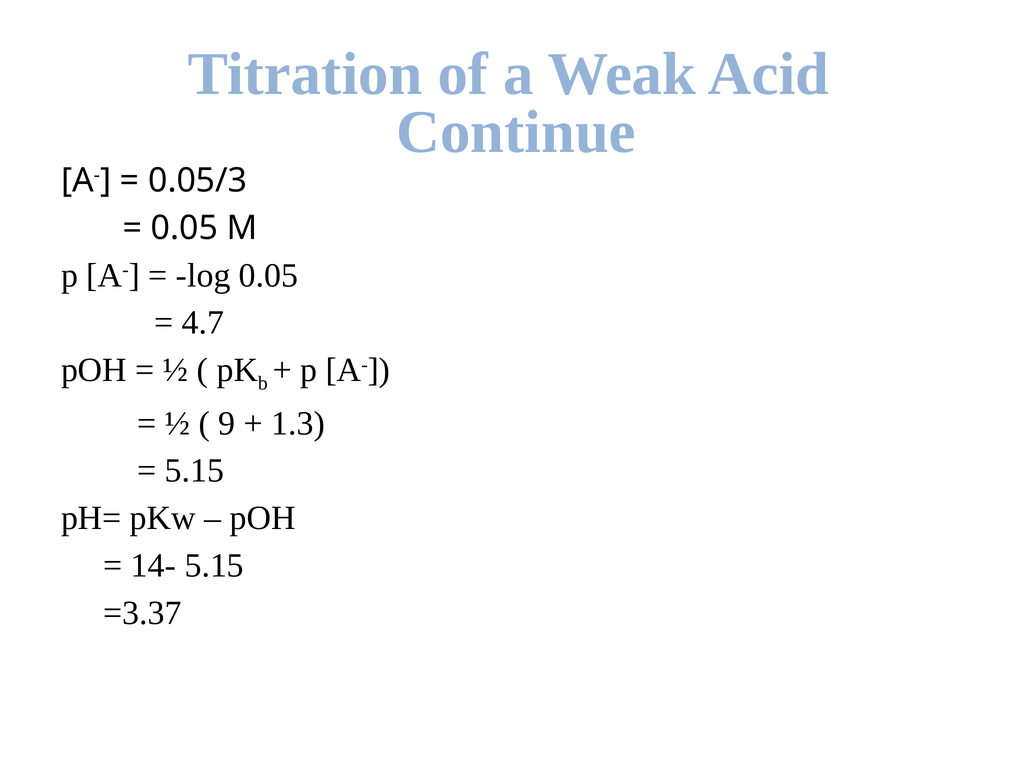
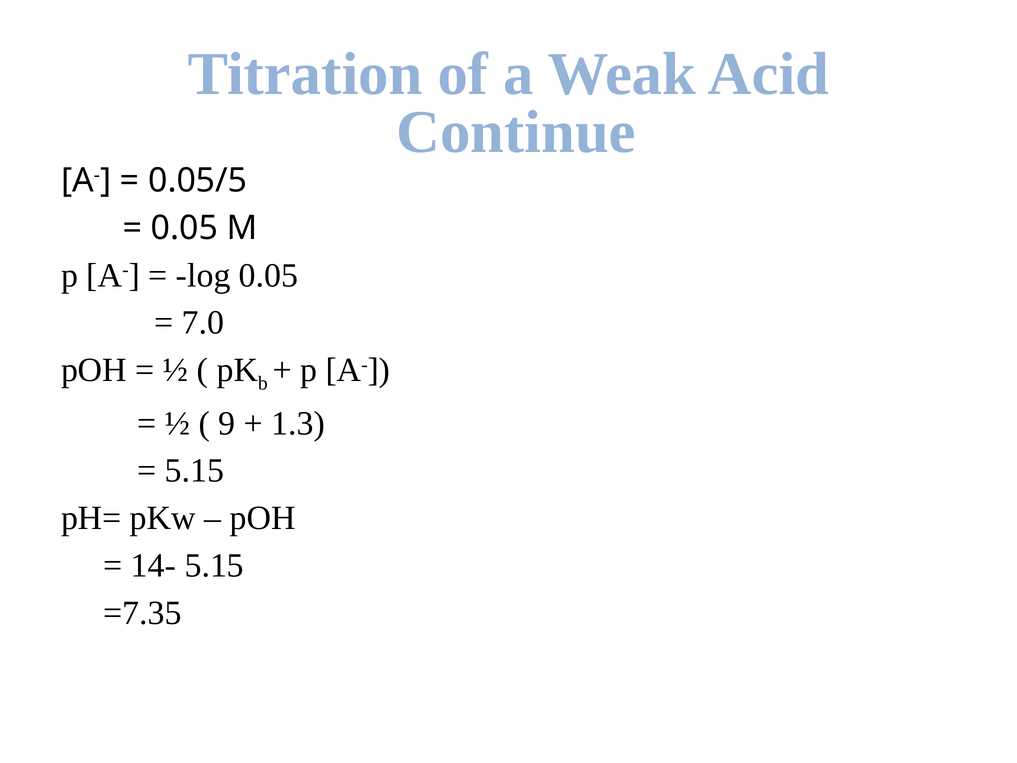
0.05/3: 0.05/3 -> 0.05/5
4.7: 4.7 -> 7.0
=3.37: =3.37 -> =7.35
